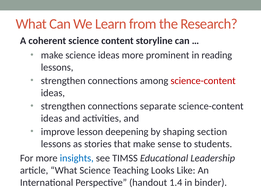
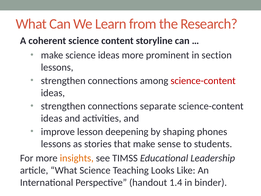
reading: reading -> section
section: section -> phones
insights colour: blue -> orange
